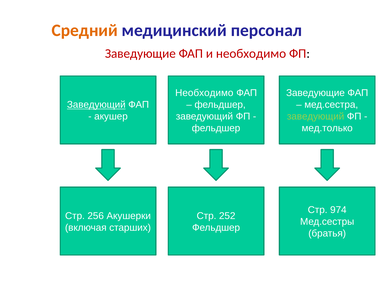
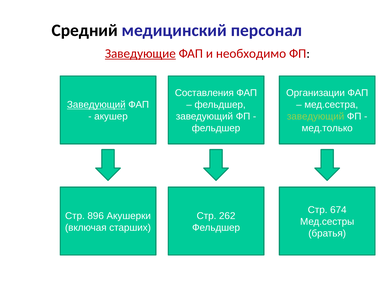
Средний colour: orange -> black
Заведующие at (140, 54) underline: none -> present
Необходимо at (204, 93): Необходимо -> Составления
Заведующие at (315, 93): Заведующие -> Организации
974: 974 -> 674
256: 256 -> 896
252: 252 -> 262
